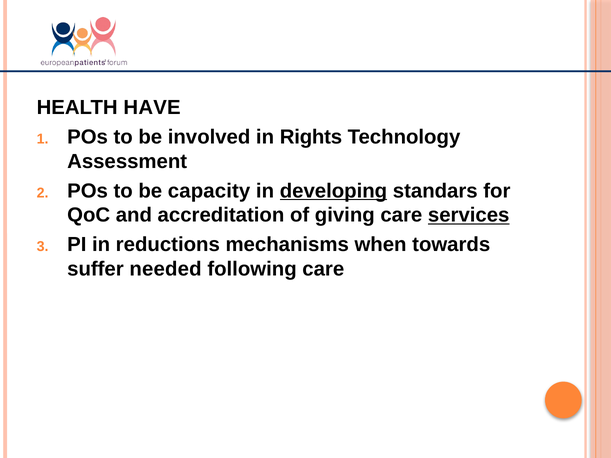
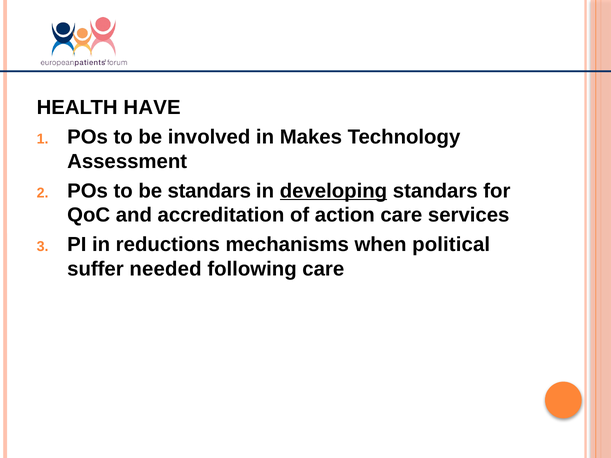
Rights: Rights -> Makes
be capacity: capacity -> standars
giving: giving -> action
services underline: present -> none
towards: towards -> political
